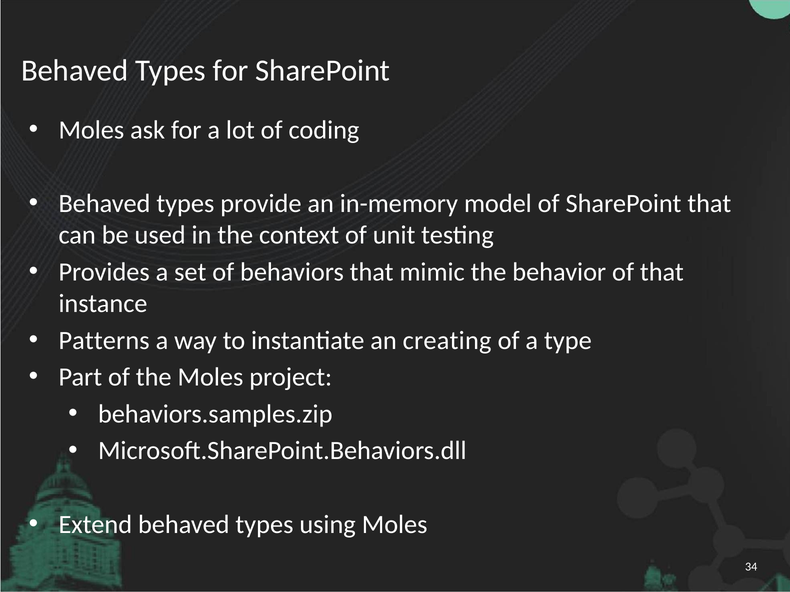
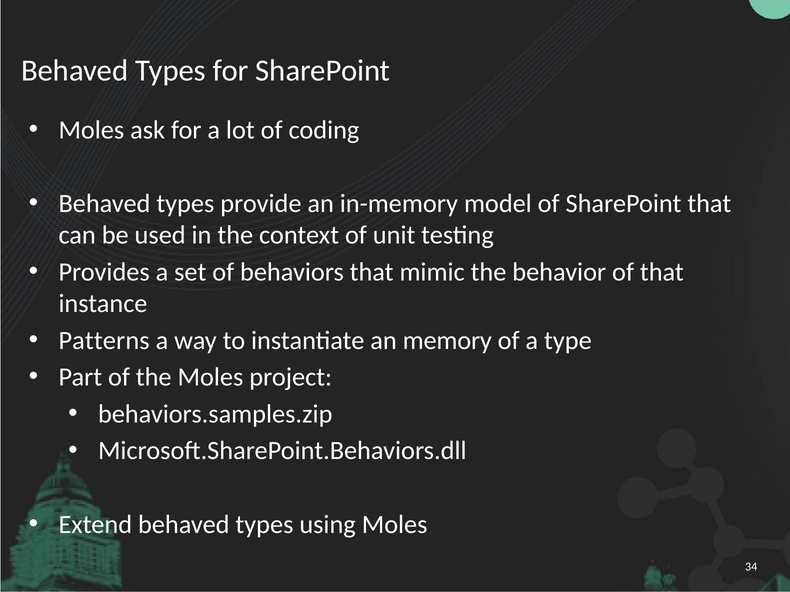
creating: creating -> memory
